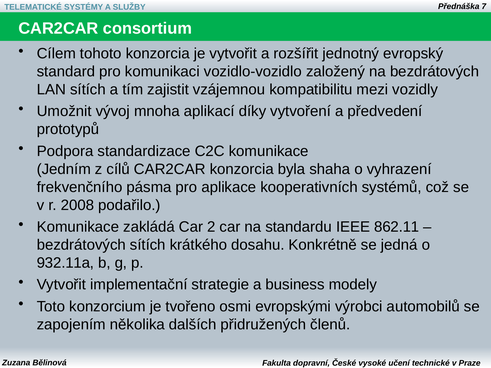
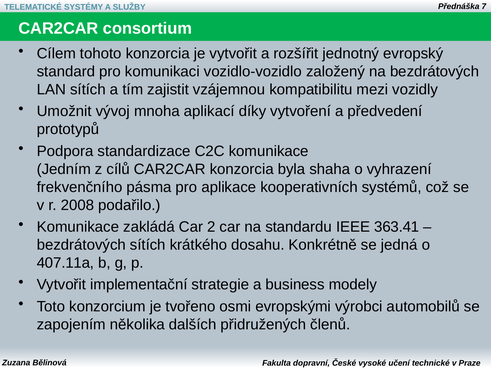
862.11: 862.11 -> 363.41
932.11a: 932.11a -> 407.11a
